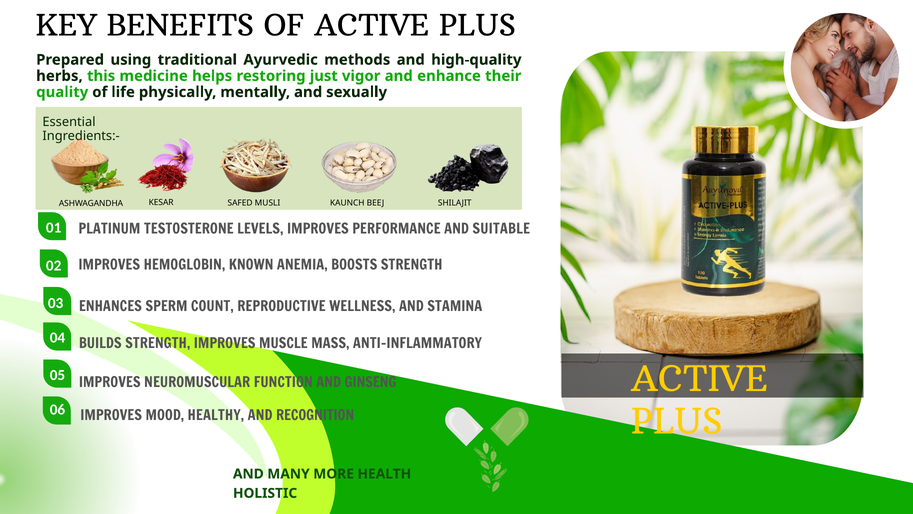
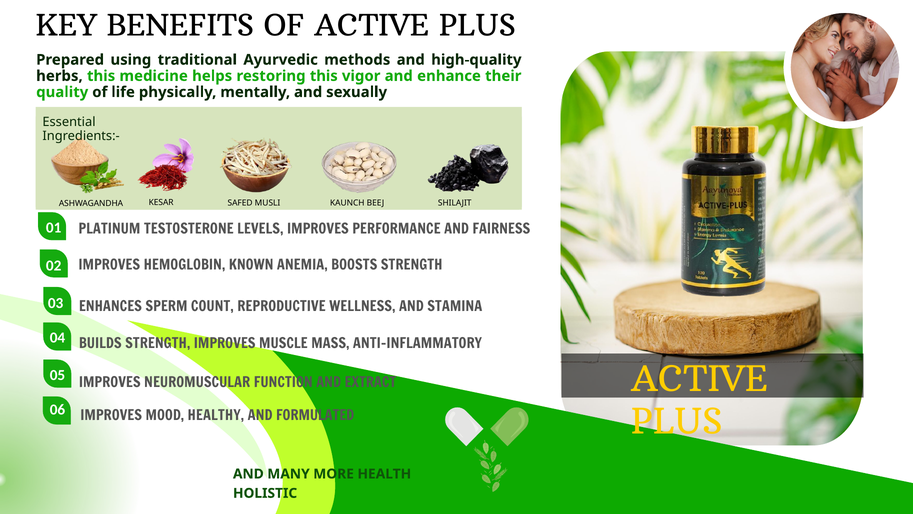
restoring just: just -> this
SUITABLE: SUITABLE -> FAIRNESS
GINSENG: GINSENG -> EXTRACT
RECOGNITION: RECOGNITION -> FORMULATED
